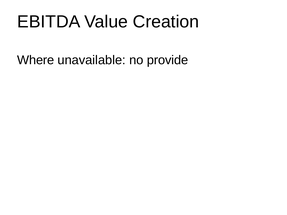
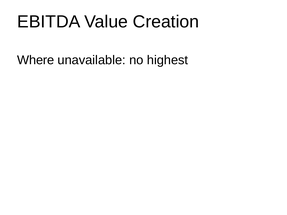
provide: provide -> highest
